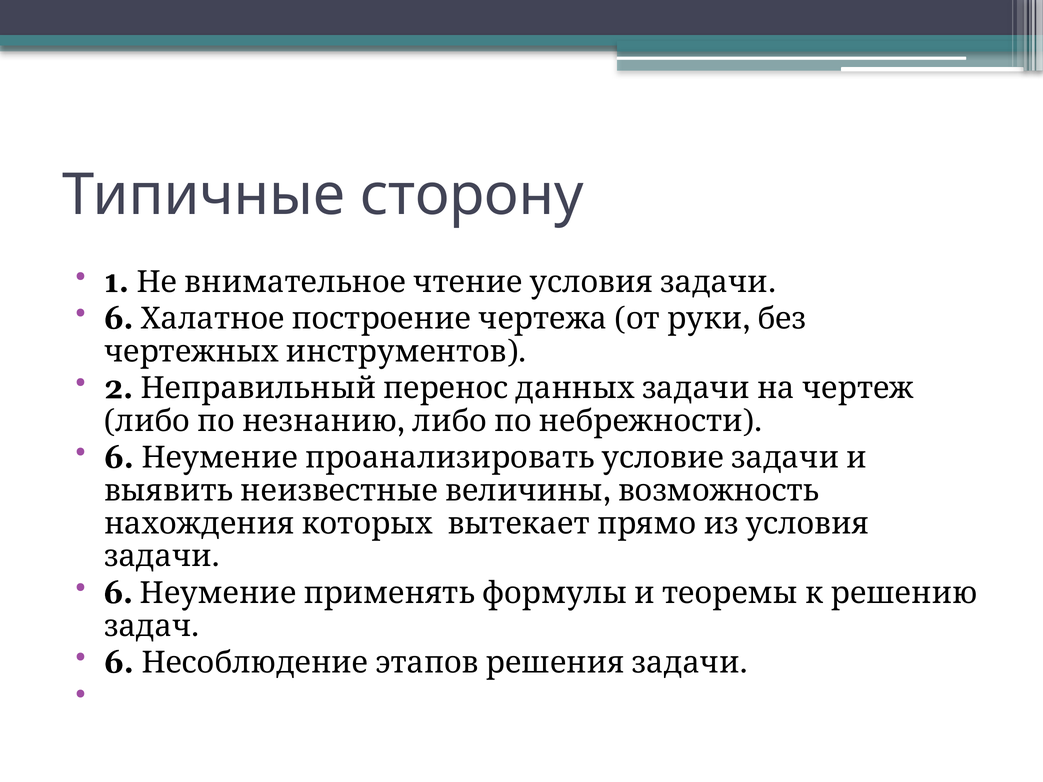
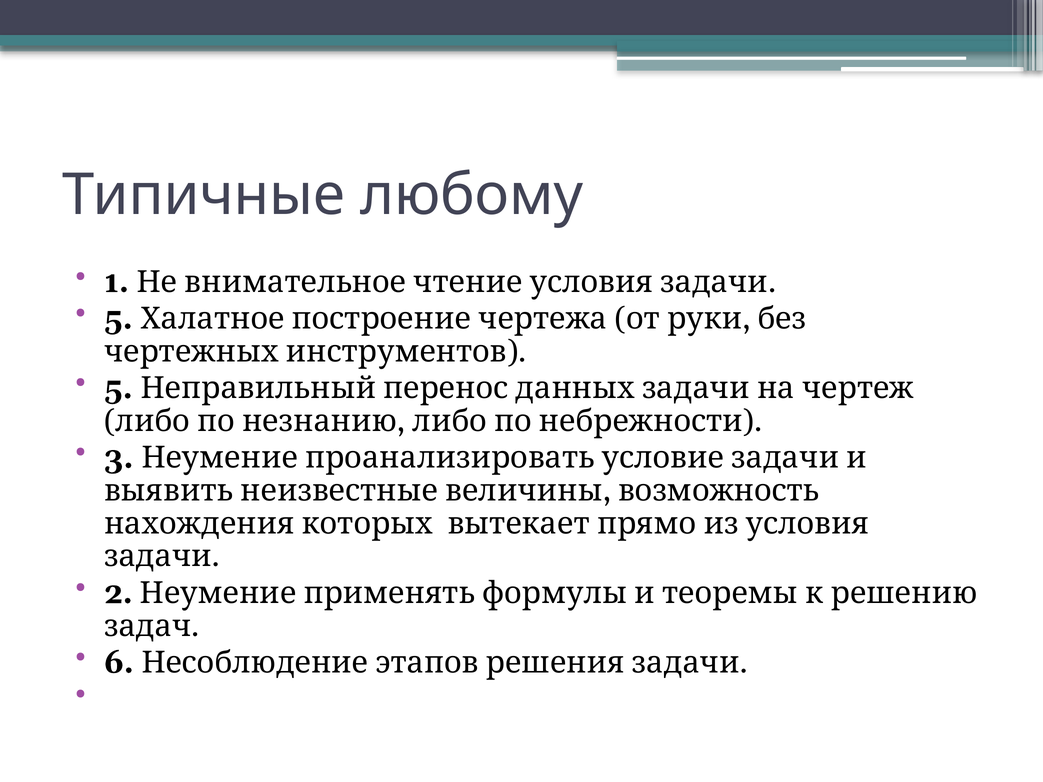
сторону: сторону -> любому
6 at (119, 319): 6 -> 5
2 at (119, 388): 2 -> 5
6 at (119, 458): 6 -> 3
6 at (118, 593): 6 -> 2
